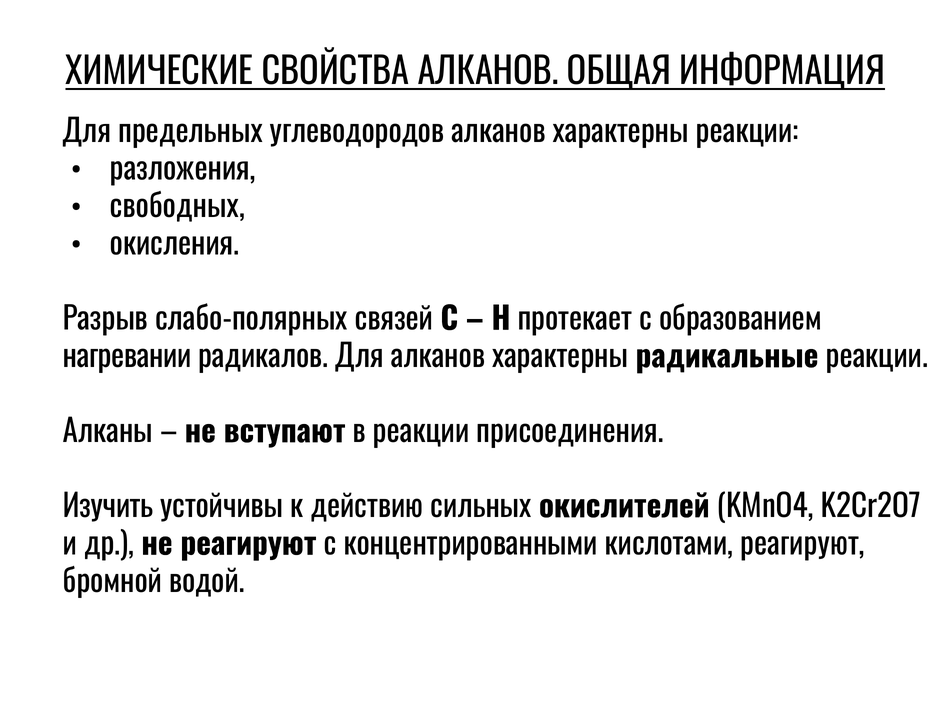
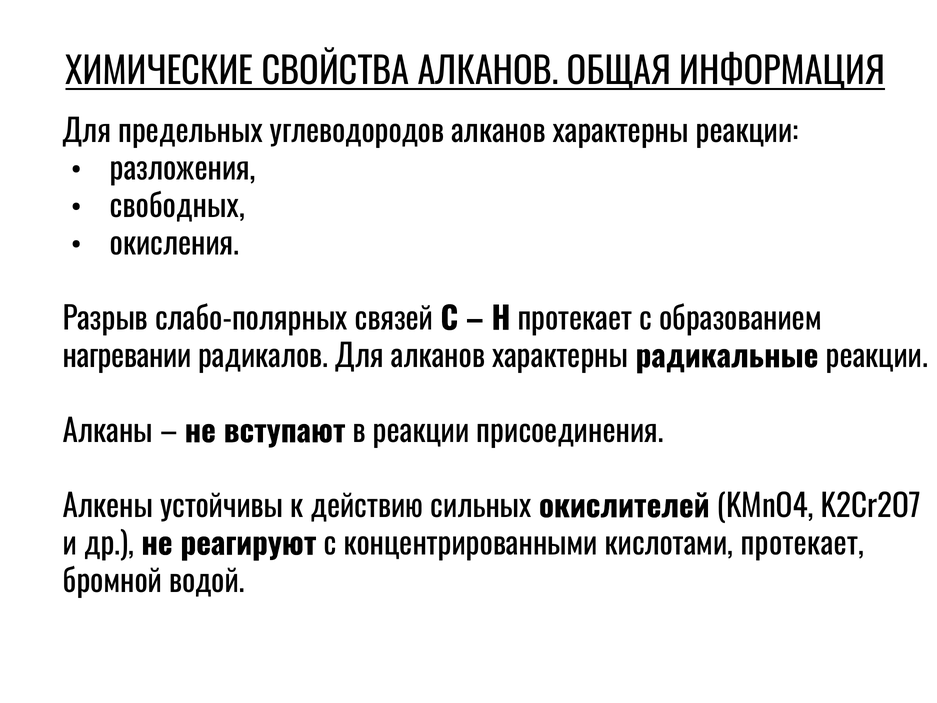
Изучить: Изучить -> Алкены
кислотами реагируют: реагируют -> протекает
